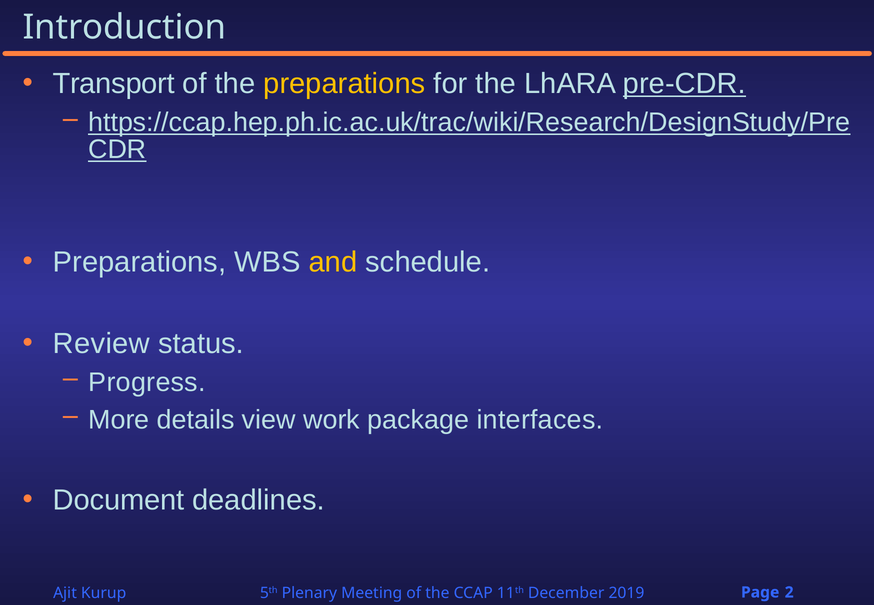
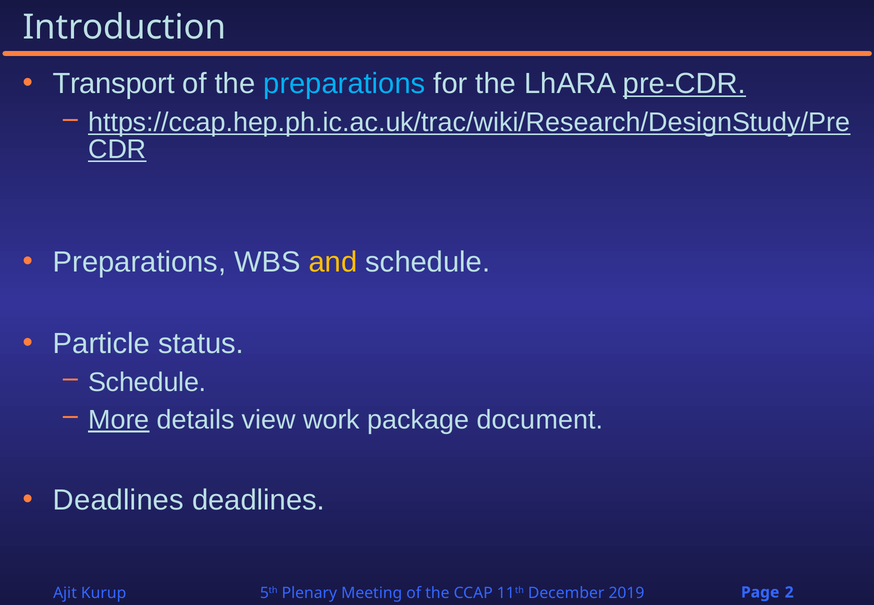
preparations at (344, 84) colour: yellow -> light blue
Review: Review -> Particle
Progress at (147, 382): Progress -> Schedule
More underline: none -> present
interfaces: interfaces -> document
Document at (119, 500): Document -> Deadlines
